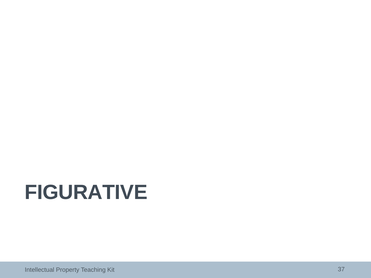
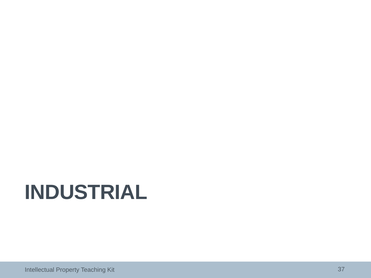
FIGURATIVE: FIGURATIVE -> INDUSTRIAL
